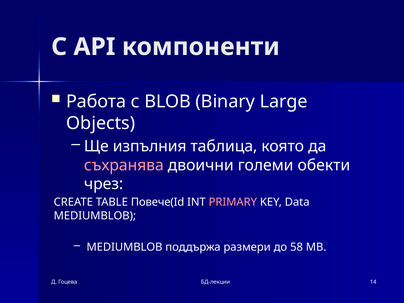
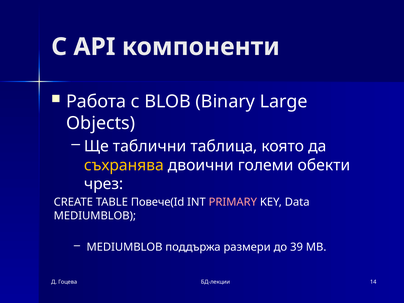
изпълния: изпълния -> таблични
съхранява colour: pink -> yellow
58: 58 -> 39
